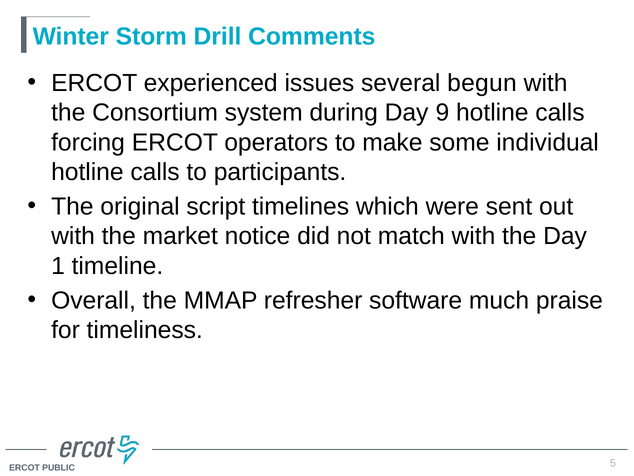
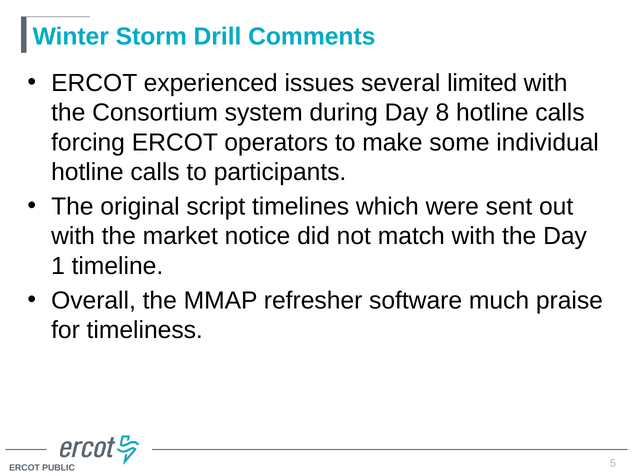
begun: begun -> limited
9: 9 -> 8
